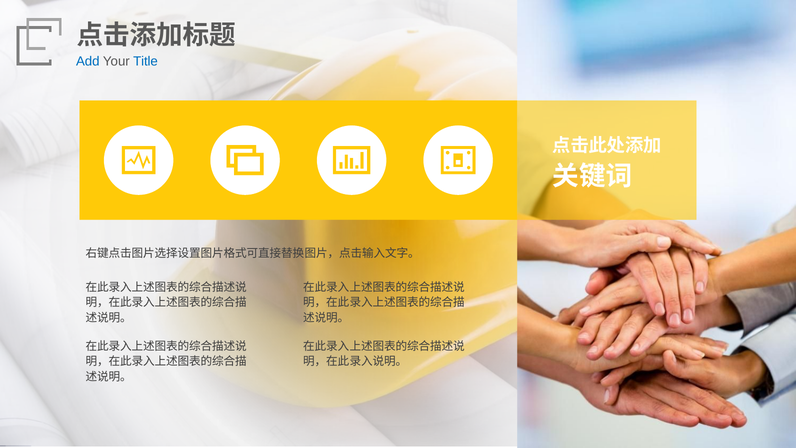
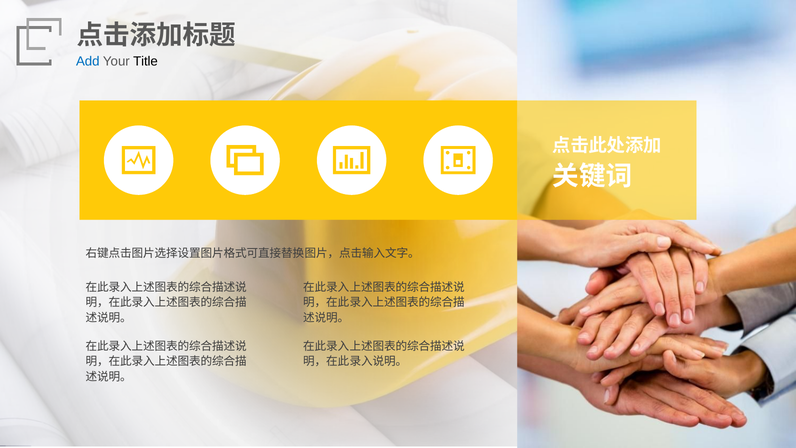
Title colour: blue -> black
